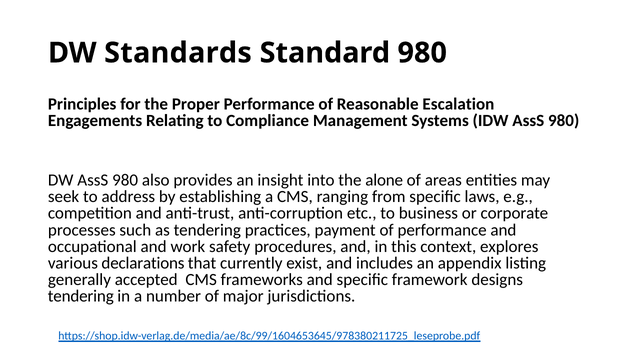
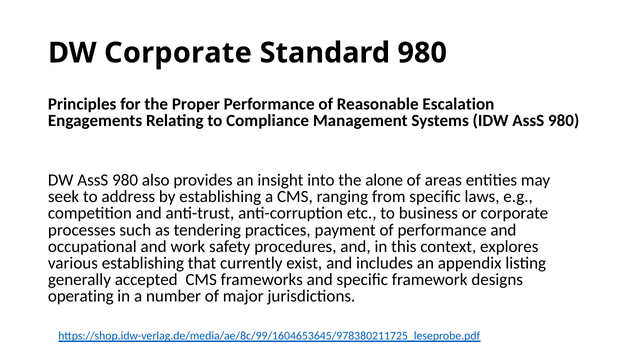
DW Standards: Standards -> Corporate
various declarations: declarations -> establishing
tendering at (81, 296): tendering -> operating
